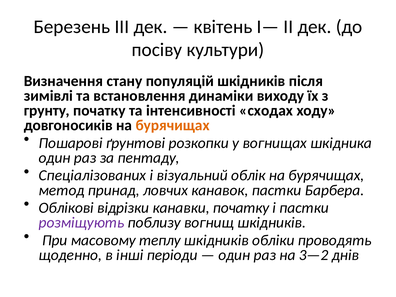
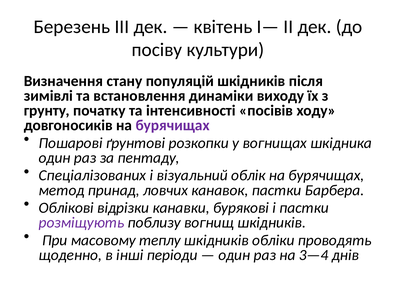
сходах: сходах -> посівів
бурячищах at (173, 125) colour: orange -> purple
канавки початку: початку -> бурякові
3—2: 3—2 -> 3—4
